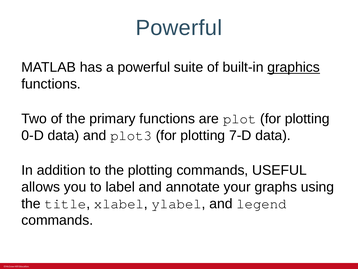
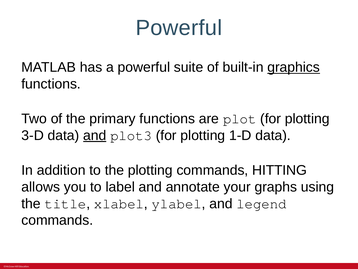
0-D: 0-D -> 3-D
and at (95, 135) underline: none -> present
7-D: 7-D -> 1-D
USEFUL: USEFUL -> HITTING
